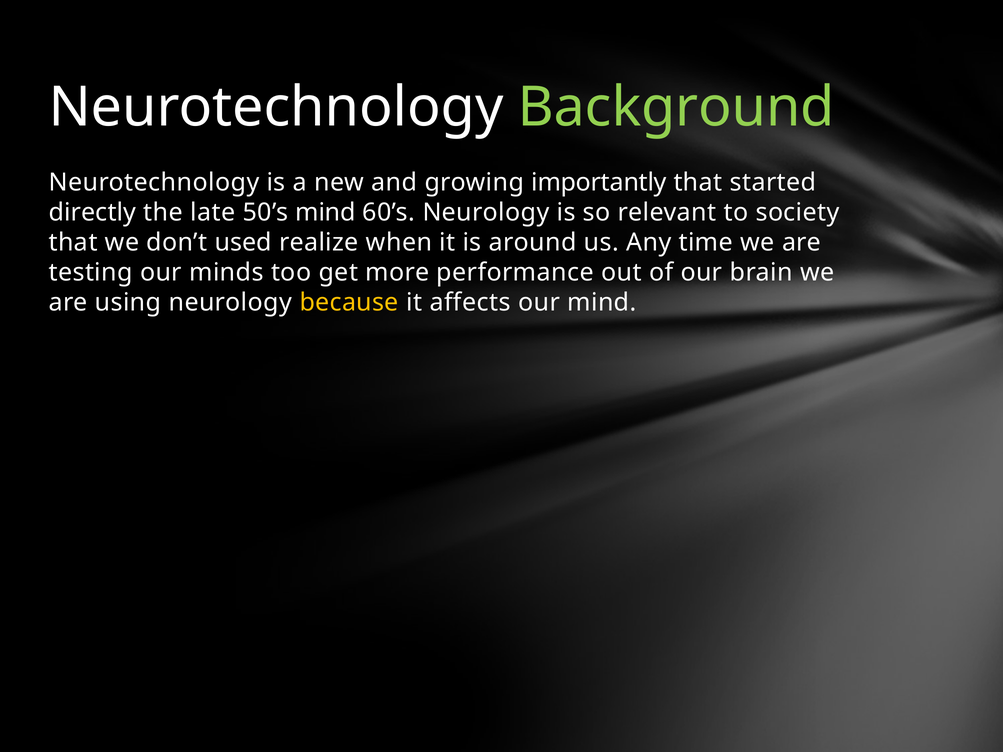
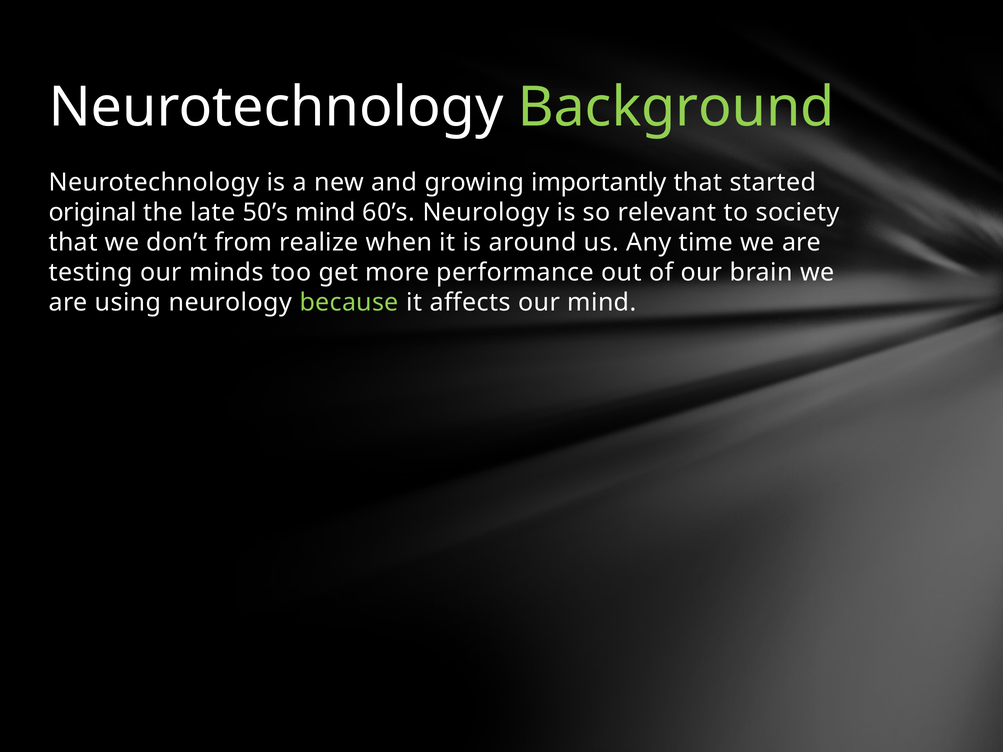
directly: directly -> original
used: used -> from
because colour: yellow -> light green
